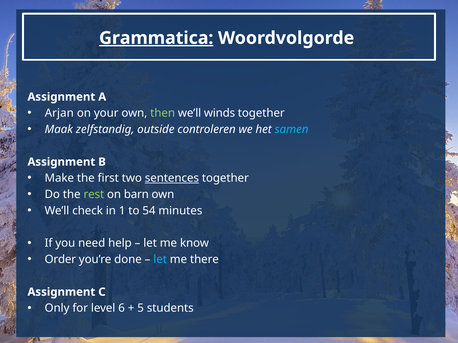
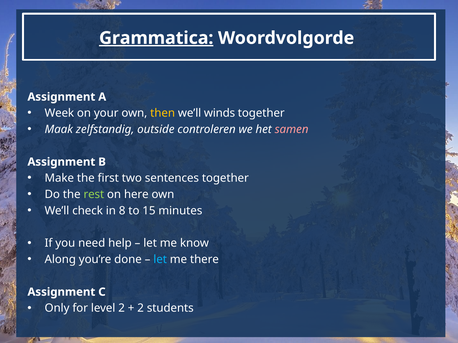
Arjan: Arjan -> Week
then colour: light green -> yellow
samen colour: light blue -> pink
sentences underline: present -> none
barn: barn -> here
1: 1 -> 8
54: 54 -> 15
Order: Order -> Along
level 6: 6 -> 2
5 at (141, 309): 5 -> 2
